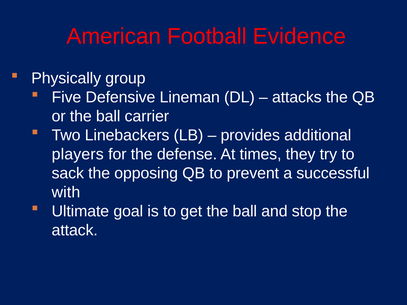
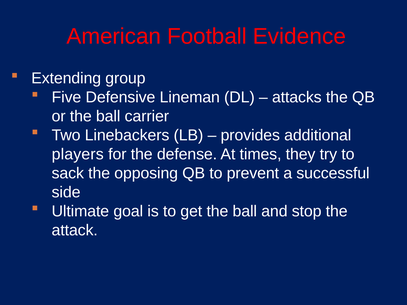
Physically: Physically -> Extending
with: with -> side
